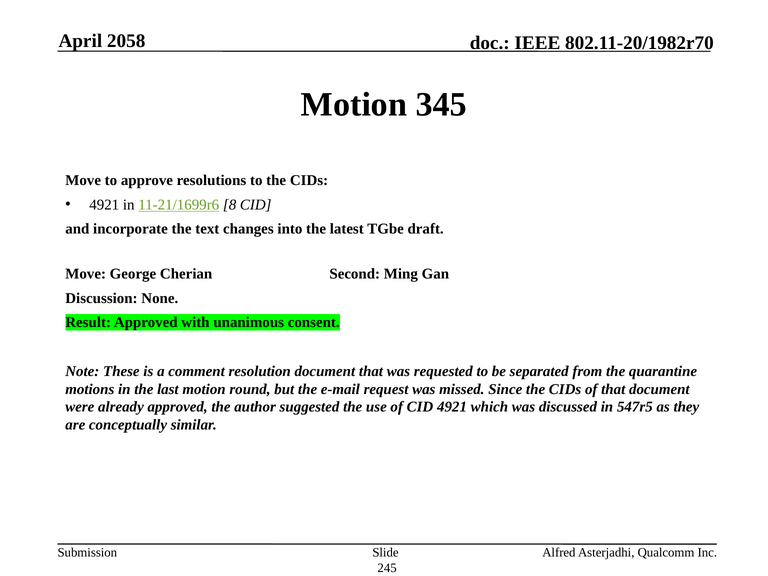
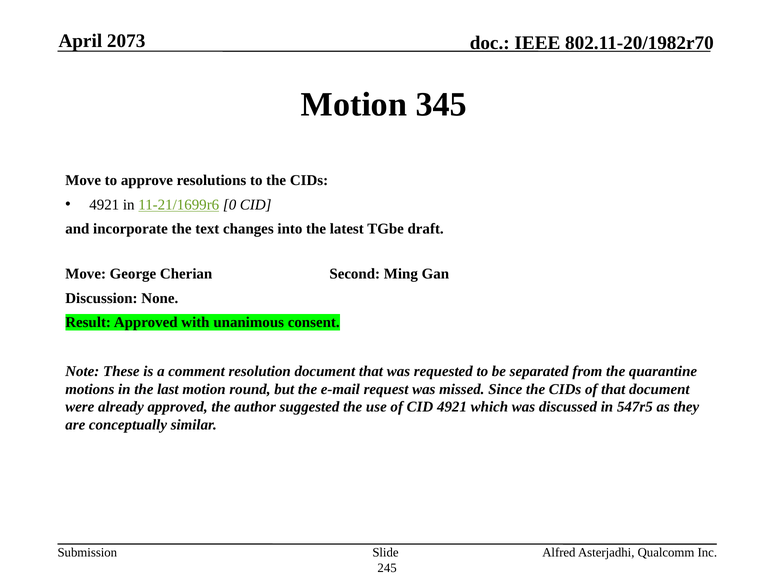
2058: 2058 -> 2073
8: 8 -> 0
